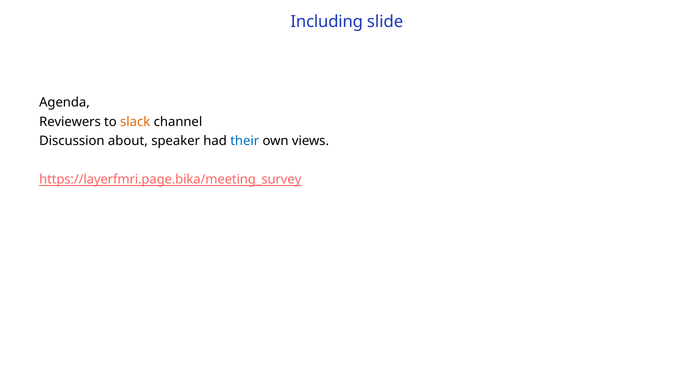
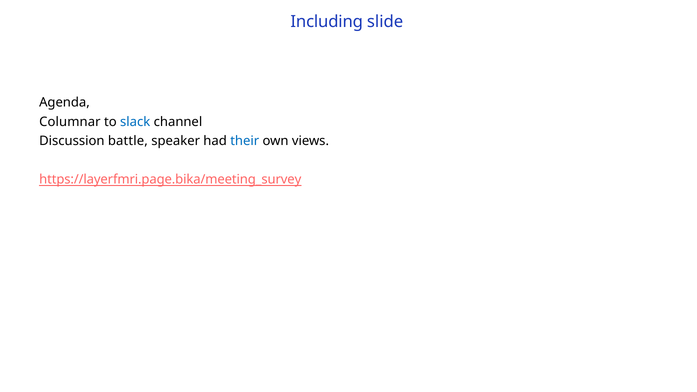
Reviewers: Reviewers -> Columnar
slack colour: orange -> blue
about: about -> battle
